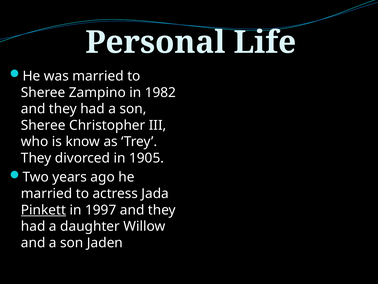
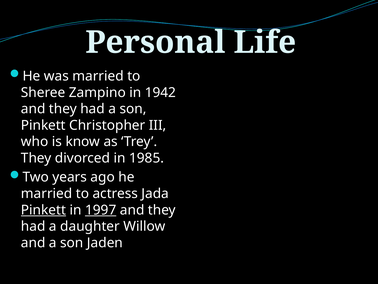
1982: 1982 -> 1942
Sheree at (43, 125): Sheree -> Pinkett
1905: 1905 -> 1985
1997 underline: none -> present
